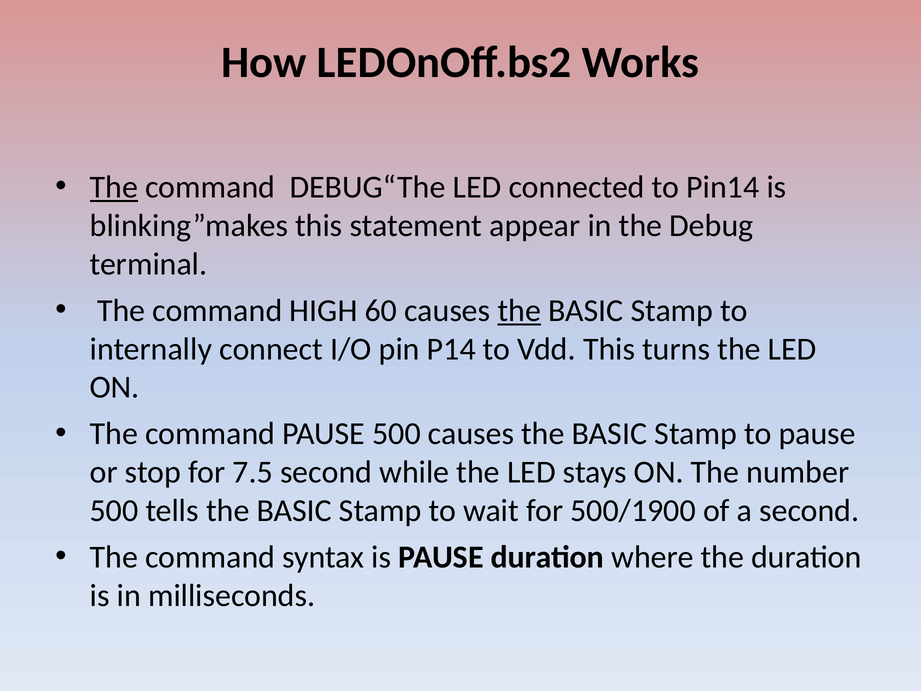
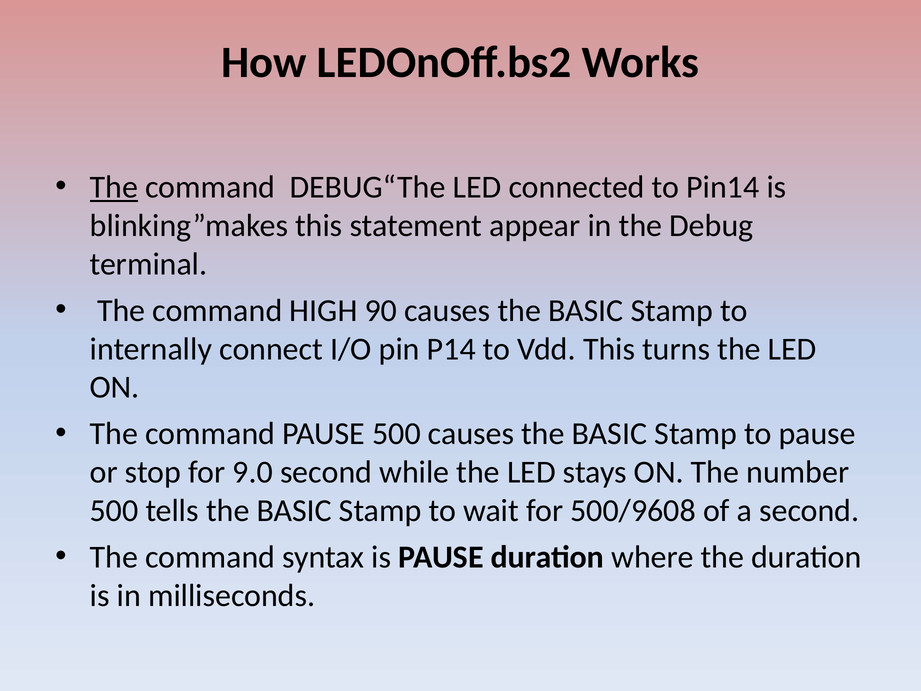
60: 60 -> 90
the at (519, 310) underline: present -> none
7.5: 7.5 -> 9.0
500/1900: 500/1900 -> 500/9608
